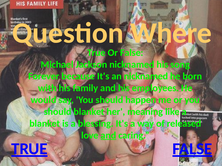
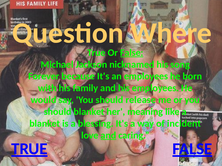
False at (132, 53) underline: none -> present
an nicknamed: nicknamed -> employees
happen: happen -> release
released: released -> incident
